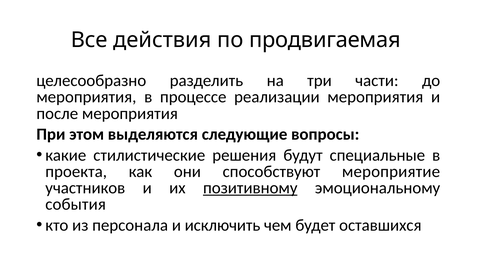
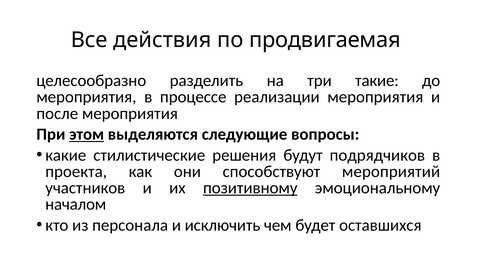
части: части -> такие
этом underline: none -> present
специальные: специальные -> подрядчиков
мероприятие: мероприятие -> мероприятий
события: события -> началом
